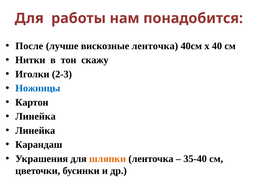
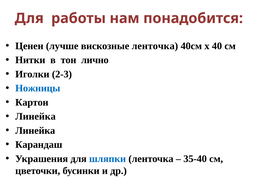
После: После -> Ценен
скажу: скажу -> лично
шляпки colour: orange -> blue
